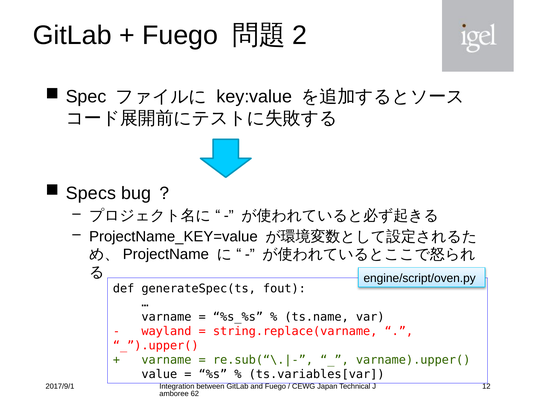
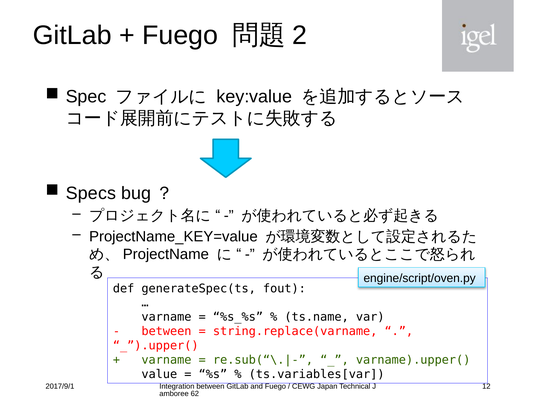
wayland at (166, 331): wayland -> between
